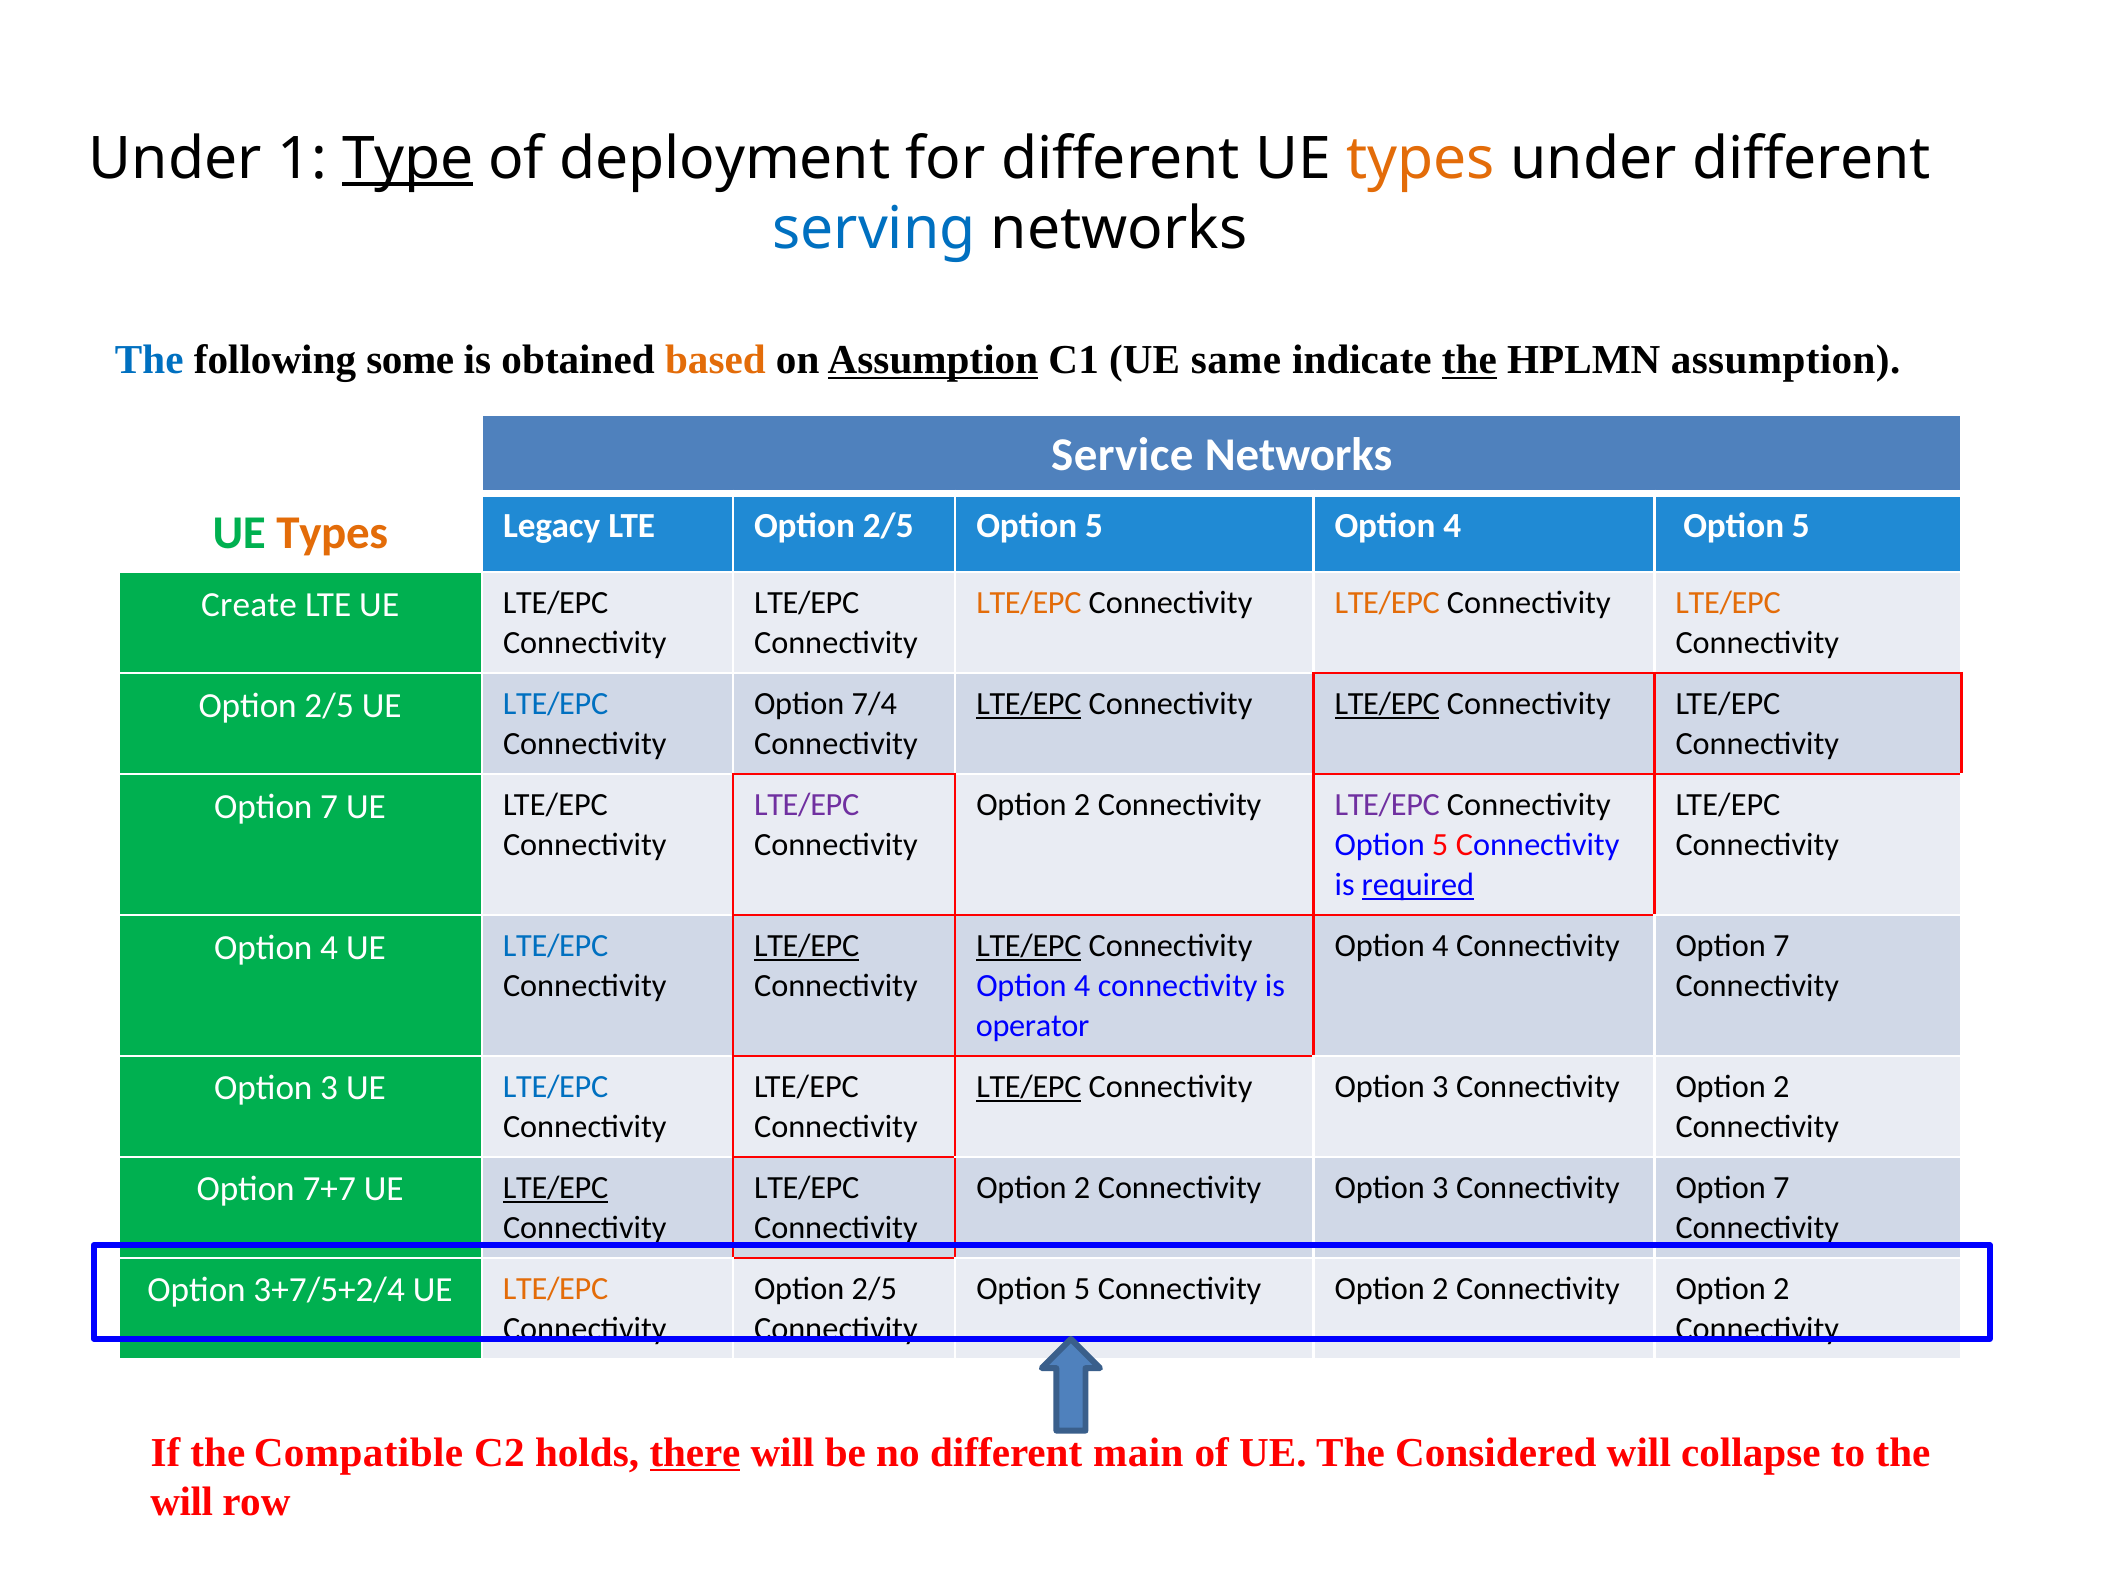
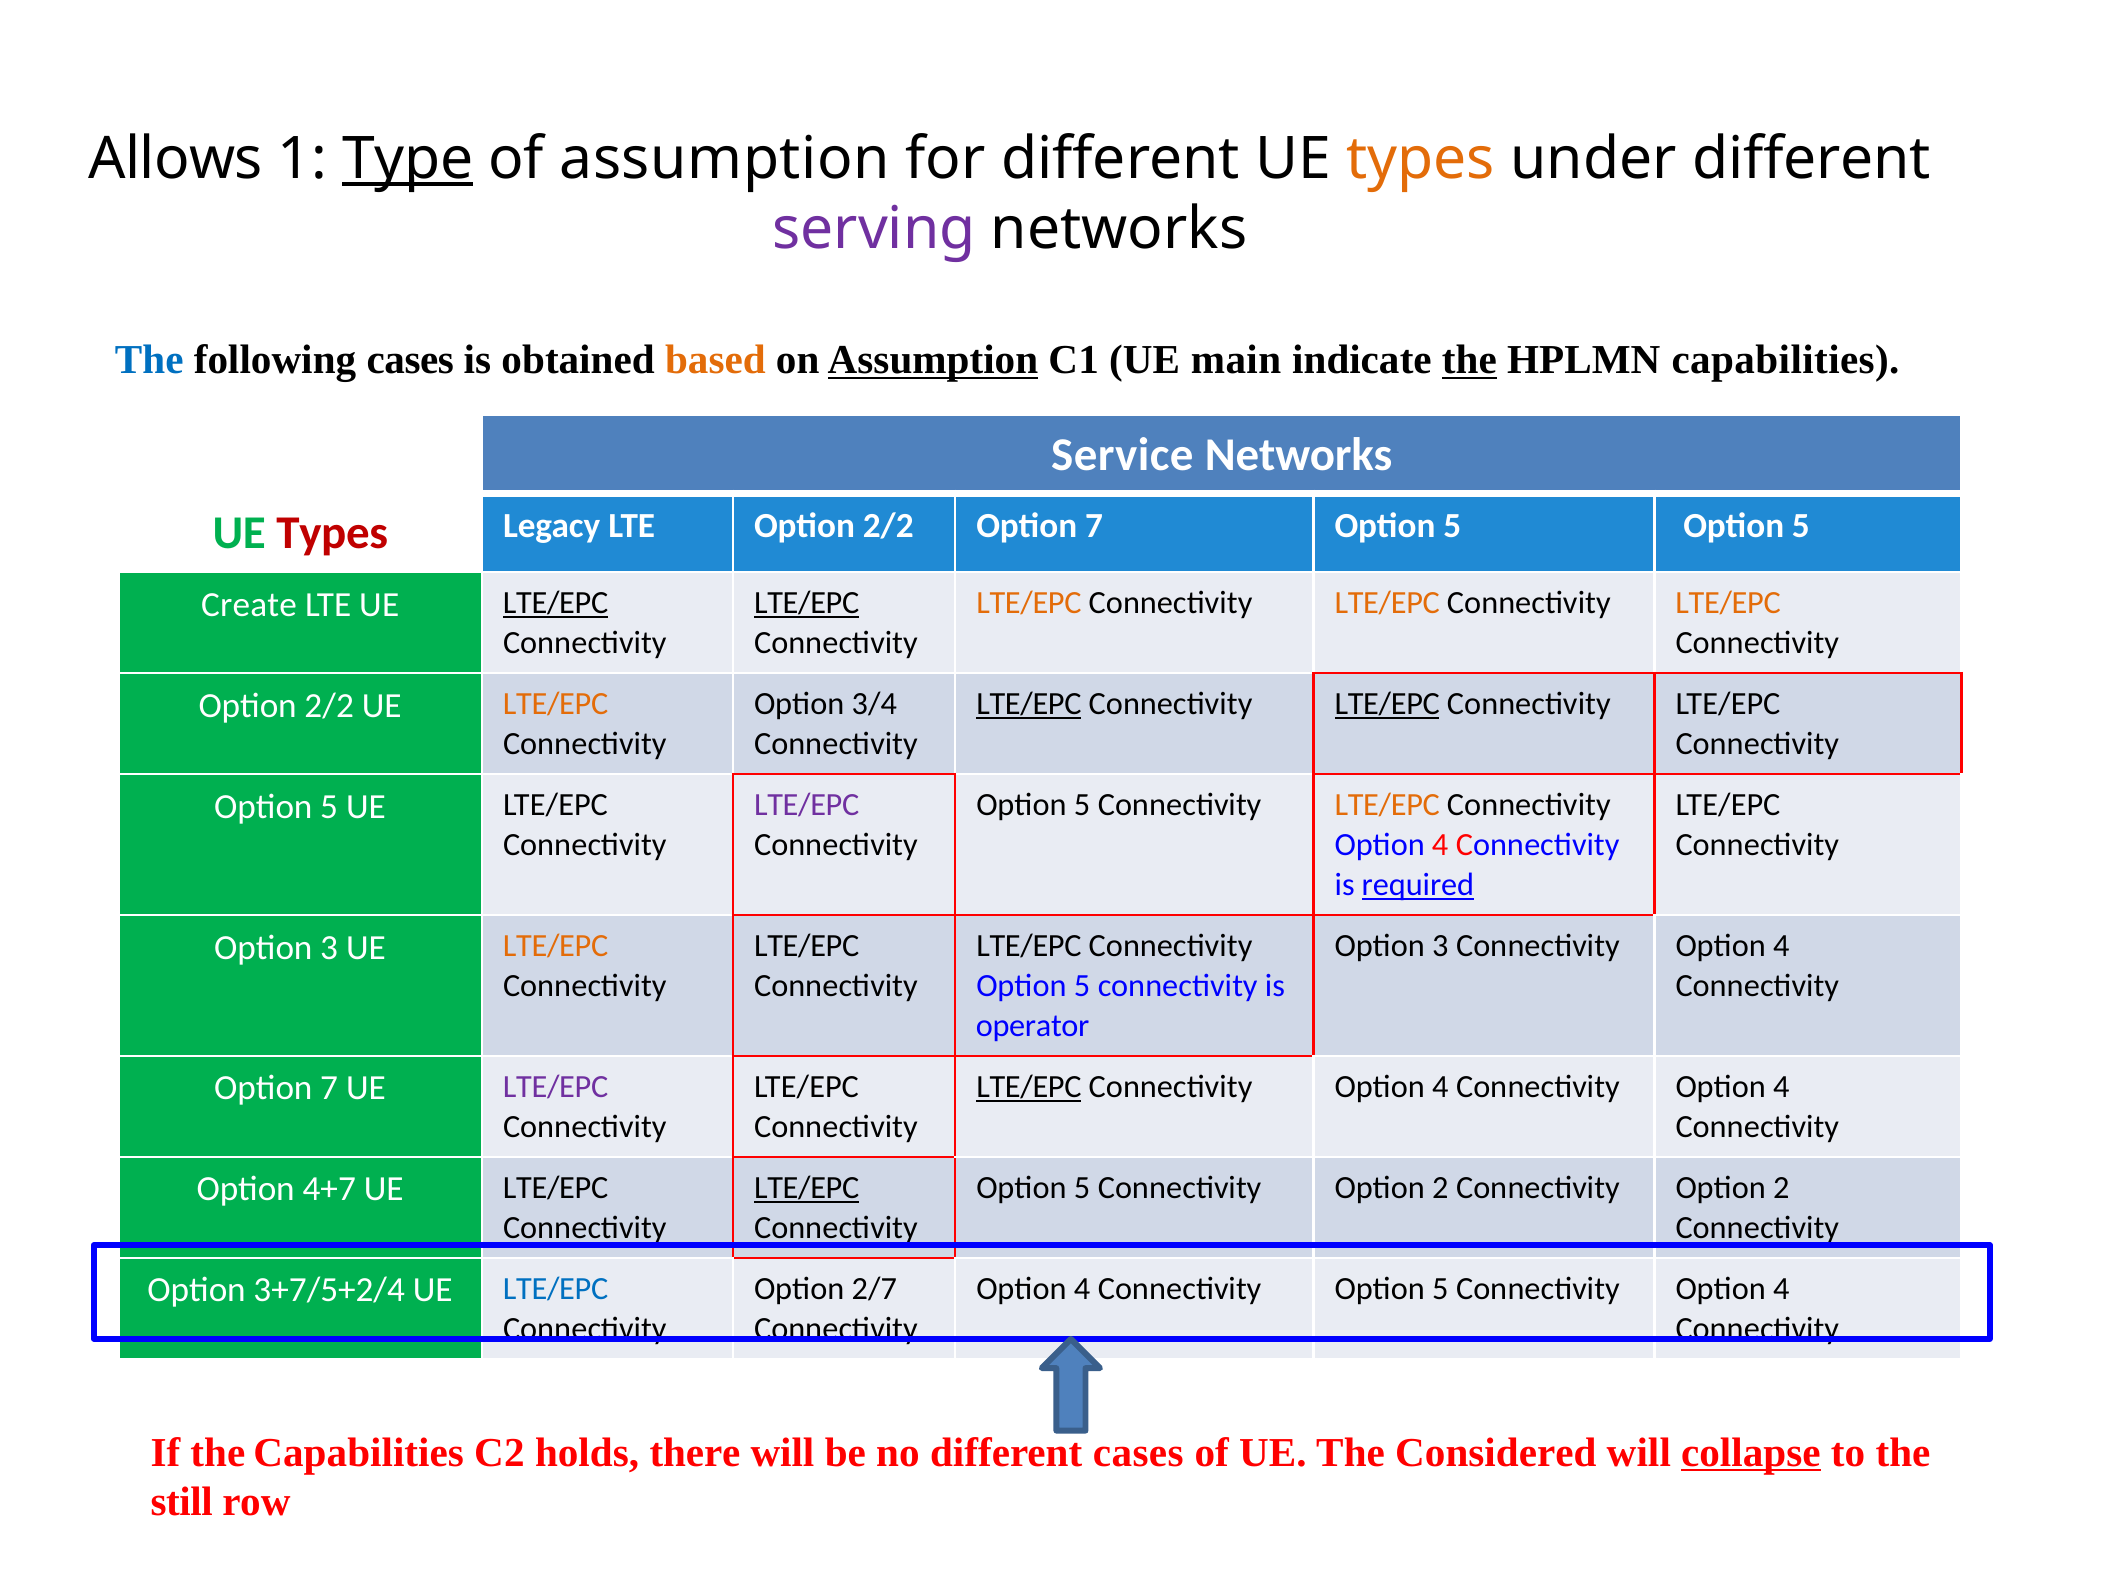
Under at (175, 159): Under -> Allows
of deployment: deployment -> assumption
serving colour: blue -> purple
following some: some -> cases
same: same -> main
HPLMN assumption: assumption -> capabilities
Types at (332, 533) colour: orange -> red
LTE Option 2/5: 2/5 -> 2/2
5 at (1094, 526): 5 -> 7
4 at (1452, 526): 4 -> 5
LTE/EPC at (807, 603) underline: none -> present
LTE/EPC at (556, 603) underline: none -> present
7/4: 7/4 -> 3/4
2/5 at (329, 706): 2/5 -> 2/2
LTE/EPC at (556, 704) colour: blue -> orange
2 at (1082, 805): 2 -> 5
LTE/EPC at (1387, 805) colour: purple -> orange
7 at (329, 807): 7 -> 5
5 at (1440, 845): 5 -> 4
LTE/EPC at (807, 946) underline: present -> none
LTE/EPC at (1029, 946) underline: present -> none
4 at (1440, 946): 4 -> 3
7 at (1781, 946): 7 -> 4
4 at (329, 948): 4 -> 3
LTE/EPC at (556, 946) colour: blue -> orange
4 at (1082, 986): 4 -> 5
3 at (1440, 1087): 3 -> 4
2 at (1781, 1087): 2 -> 4
3 at (329, 1089): 3 -> 7
LTE/EPC at (556, 1087) colour: blue -> purple
LTE/EPC at (807, 1188) underline: none -> present
2 at (1082, 1188): 2 -> 5
3 at (1440, 1188): 3 -> 2
7 at (1781, 1188): 7 -> 2
7+7: 7+7 -> 4+7
LTE/EPC at (556, 1188) underline: present -> none
2/5 at (874, 1289): 2/5 -> 2/7
5 at (1082, 1289): 5 -> 4
2 at (1440, 1289): 2 -> 5
2 at (1781, 1289): 2 -> 4
LTE/EPC at (556, 1289) colour: orange -> blue
the Compatible: Compatible -> Capabilities
there underline: present -> none
different main: main -> cases
collapse underline: none -> present
will at (182, 1502): will -> still
